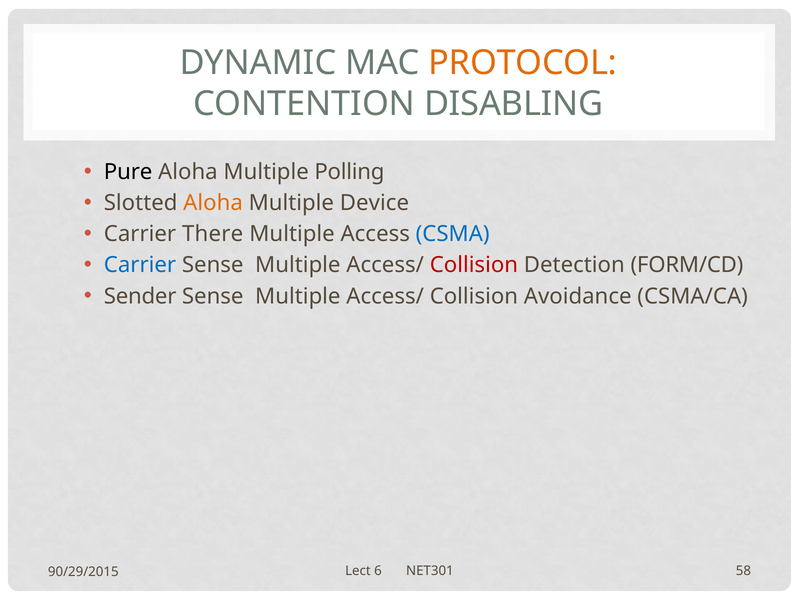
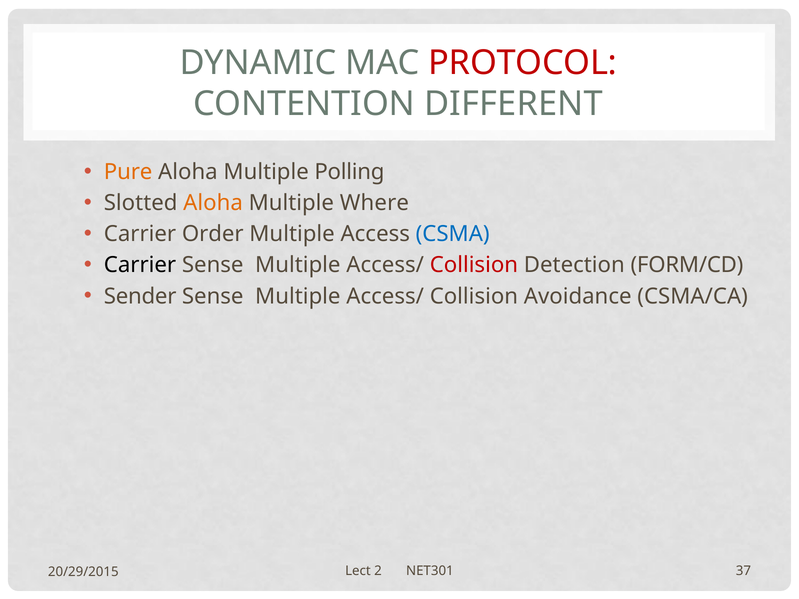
PROTOCOL colour: orange -> red
DISABLING: DISABLING -> DIFFERENT
Pure colour: black -> orange
Device: Device -> Where
There: There -> Order
Carrier at (140, 265) colour: blue -> black
6: 6 -> 2
58: 58 -> 37
90/29/2015: 90/29/2015 -> 20/29/2015
